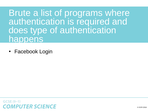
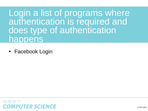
Brute at (20, 13): Brute -> Login
